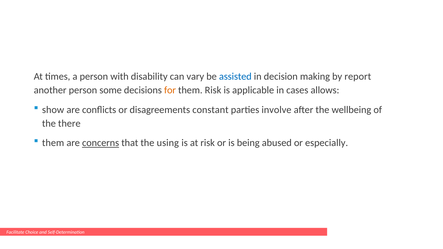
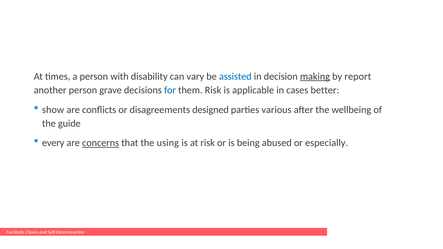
making underline: none -> present
some: some -> grave
for colour: orange -> blue
allows: allows -> better
constant: constant -> designed
involve: involve -> various
there: there -> guide
them at (53, 143): them -> every
